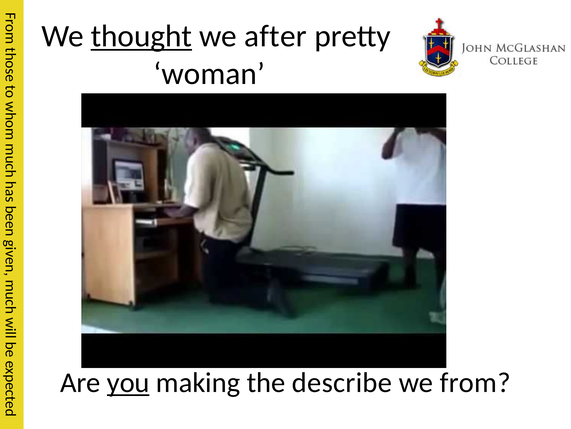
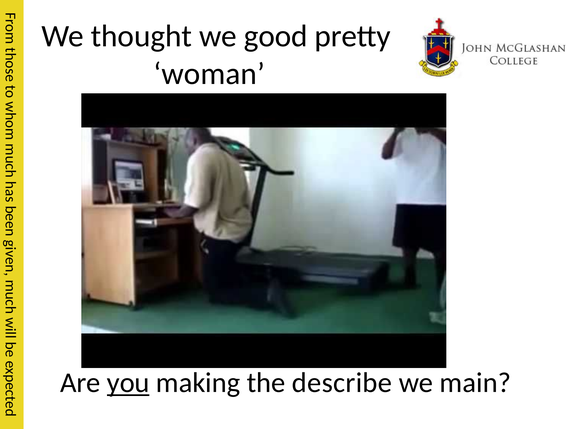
thought underline: present -> none
after: after -> good
from: from -> main
